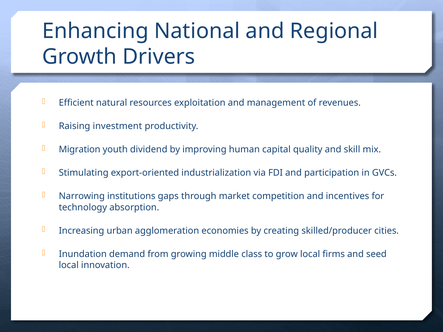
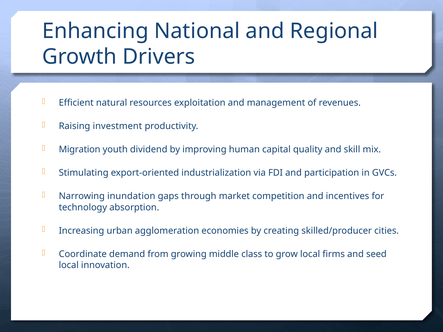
institutions: institutions -> inundation
Inundation: Inundation -> Coordinate
